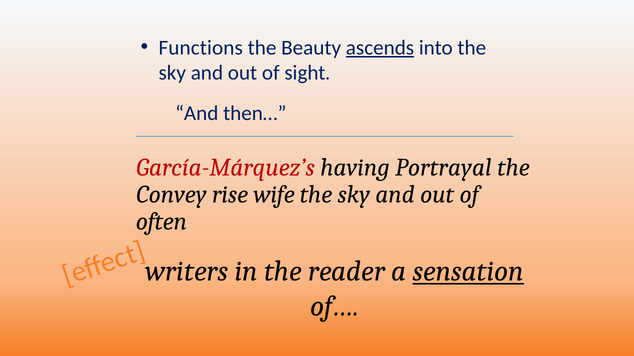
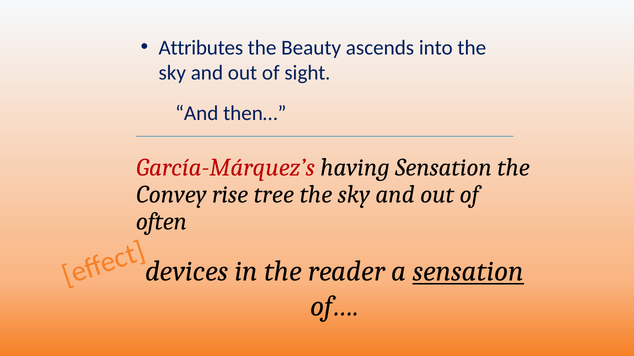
Functions: Functions -> Attributes
ascends underline: present -> none
having Portrayal: Portrayal -> Sensation
wife: wife -> tree
writers: writers -> devices
